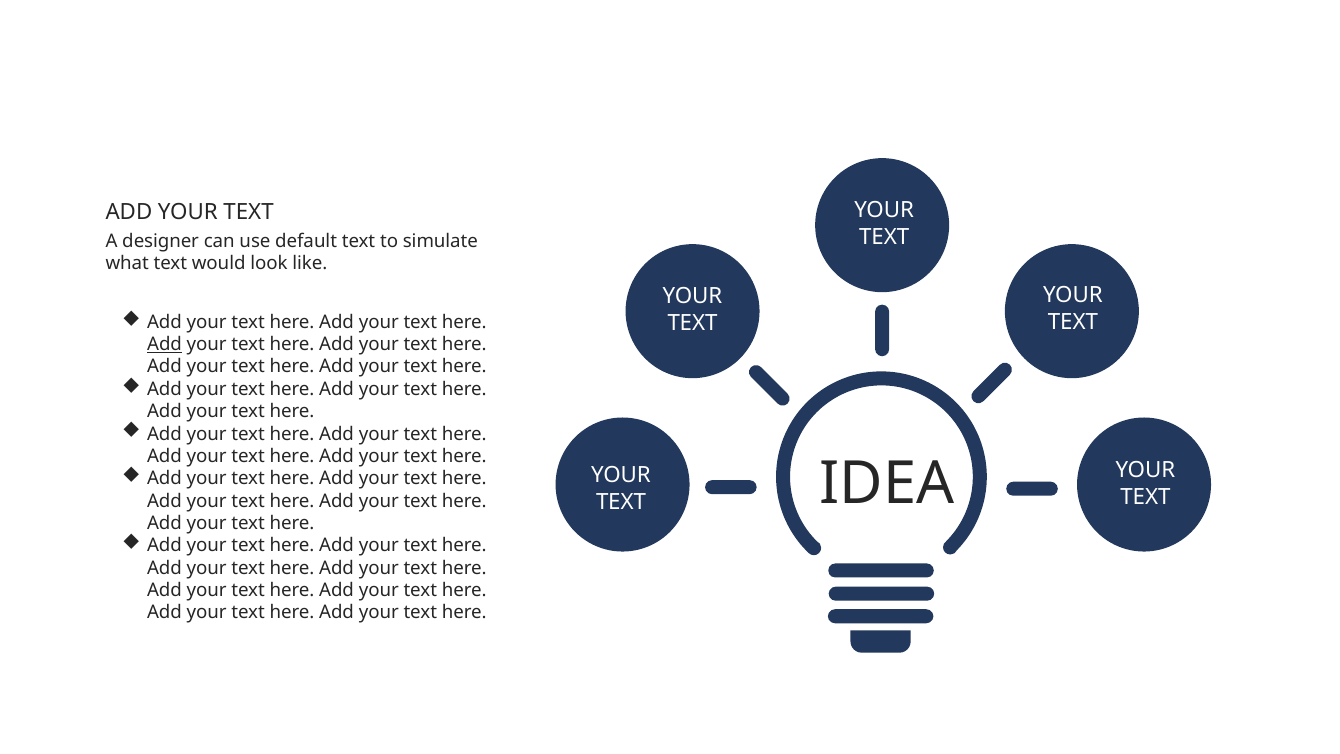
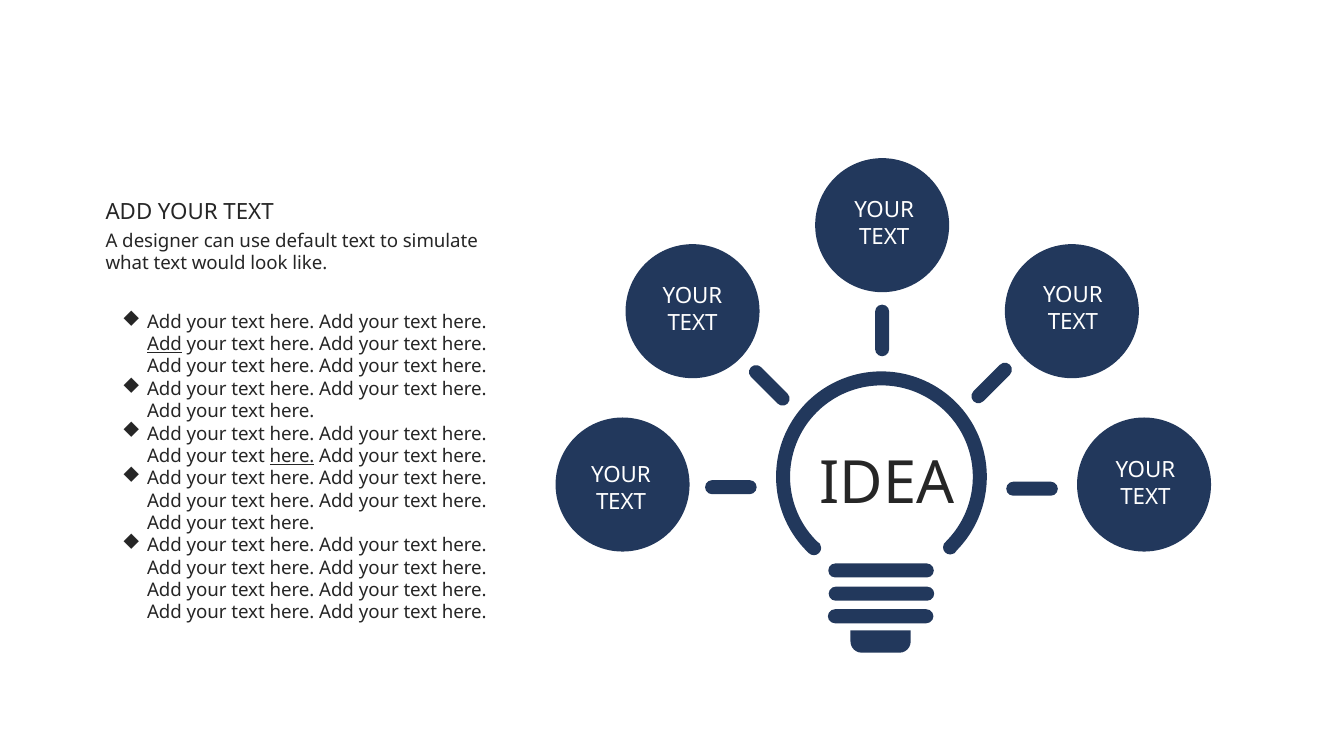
here at (292, 456) underline: none -> present
